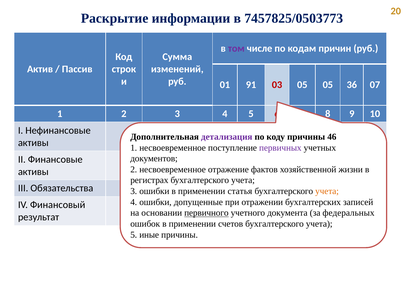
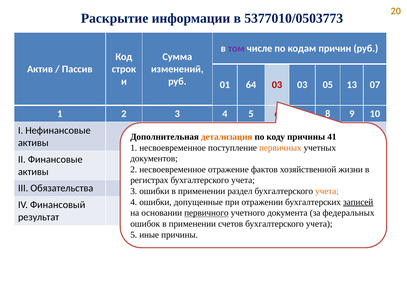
7457825/0503773: 7457825/0503773 -> 5377010/0503773
91: 91 -> 64
03 05: 05 -> 03
36: 36 -> 13
детализация colour: purple -> orange
46: 46 -> 41
первичных colour: purple -> orange
статья: статья -> раздел
записей underline: none -> present
